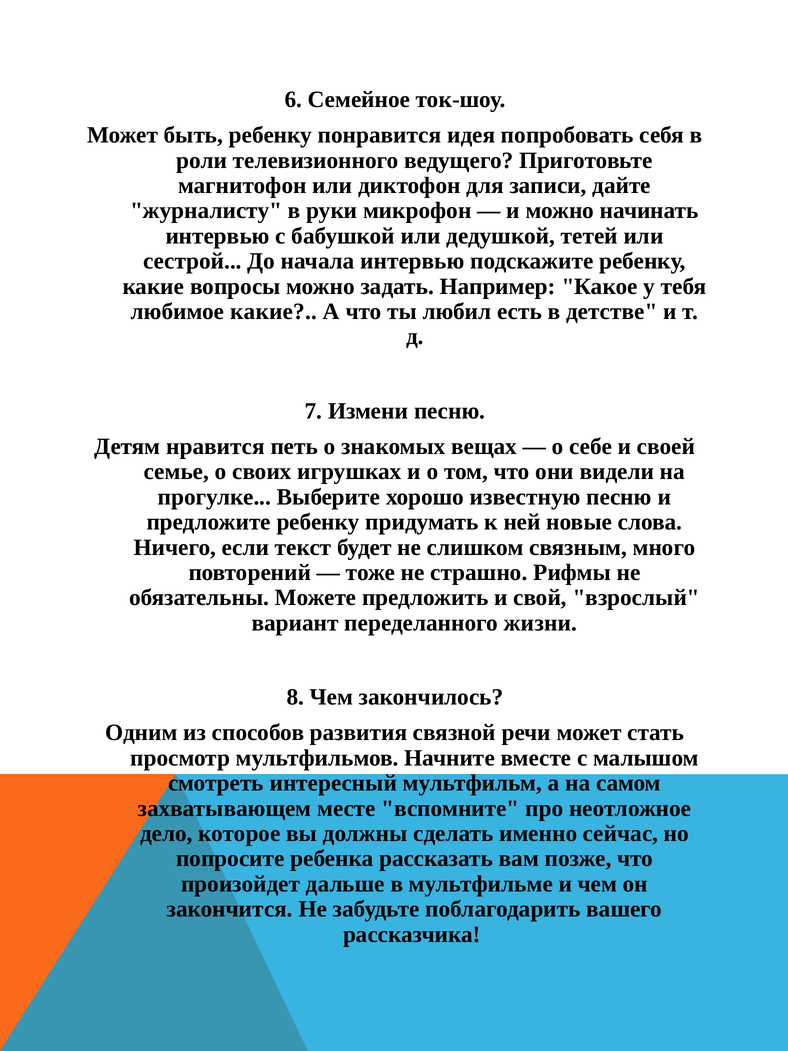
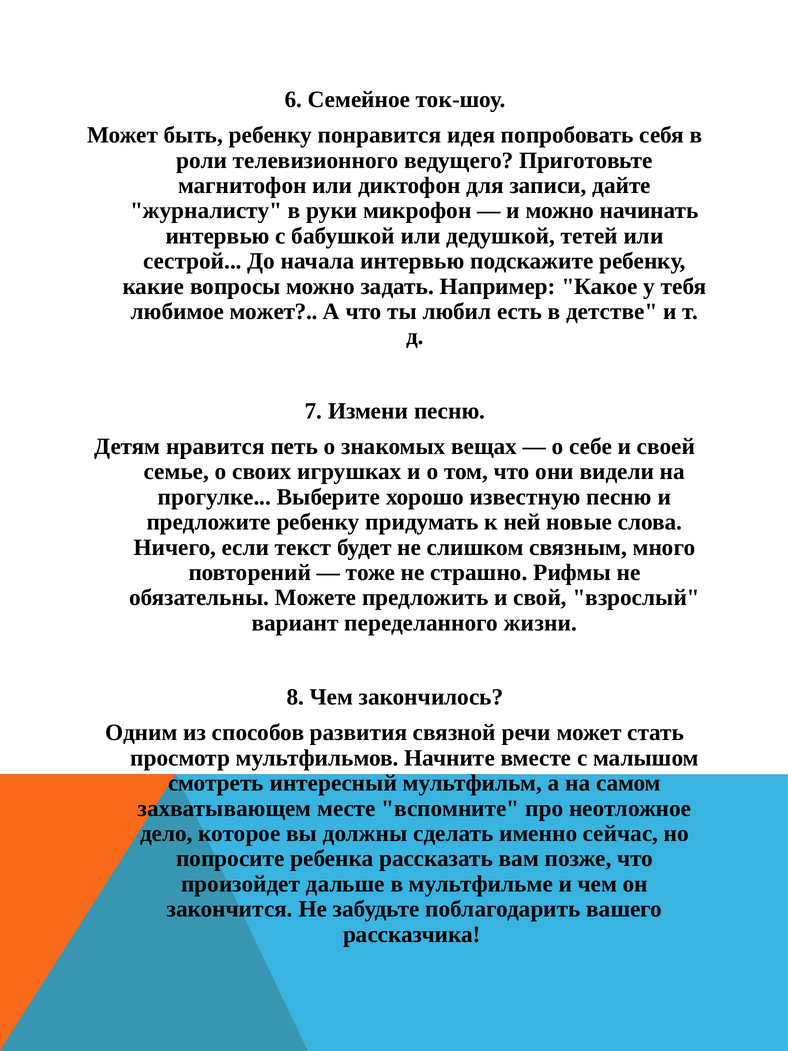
любимое какие: какие -> может
